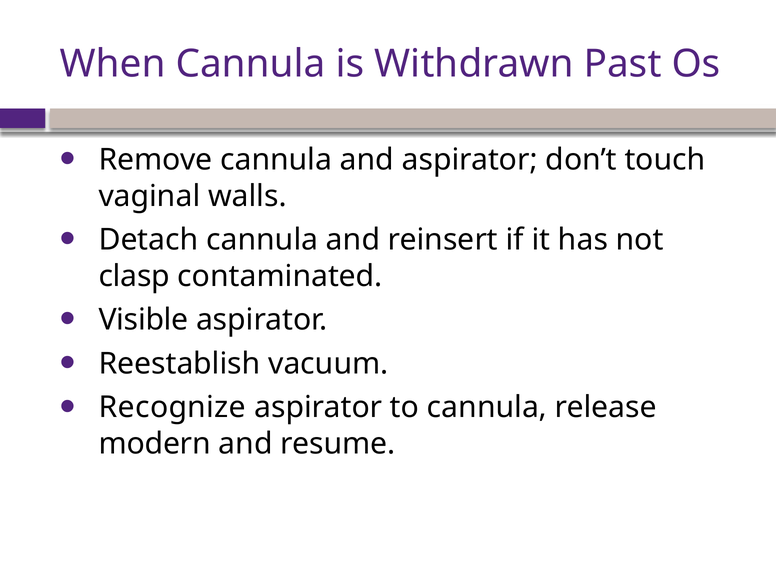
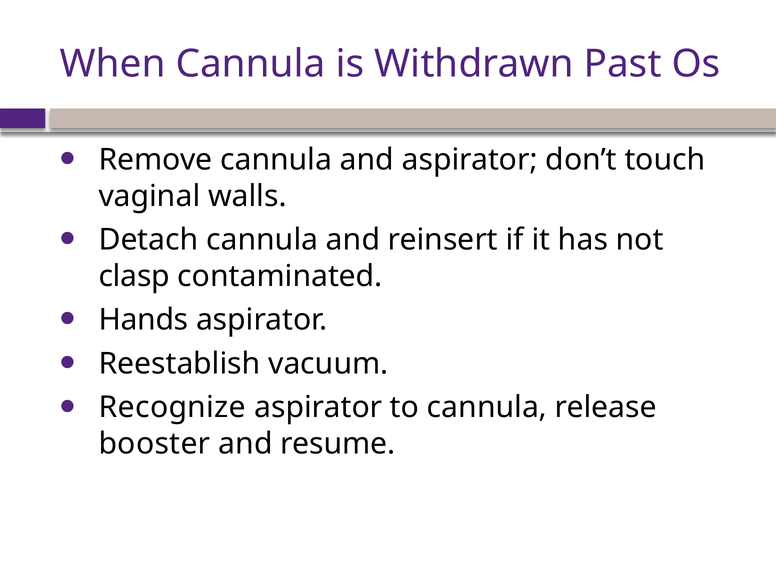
Visible: Visible -> Hands
modern: modern -> booster
